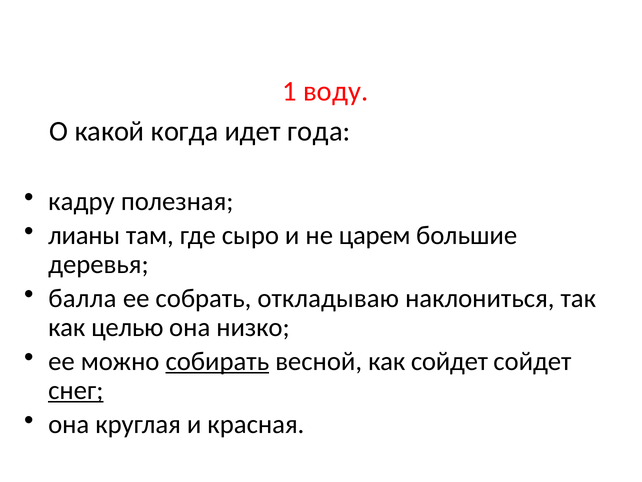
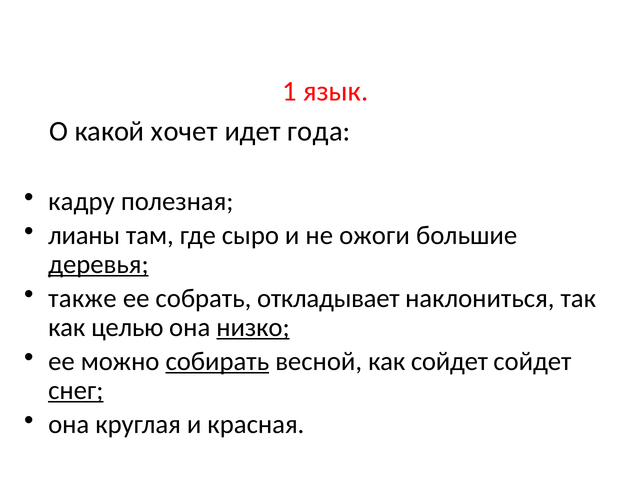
воду: воду -> язык
когда: когда -> хочет
царем: царем -> ожоги
деревья underline: none -> present
балла: балла -> также
откладываю: откладываю -> откладывает
низко underline: none -> present
